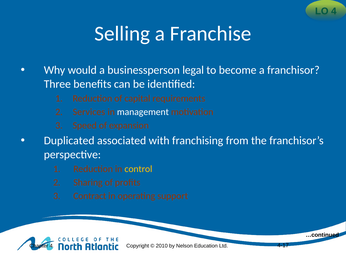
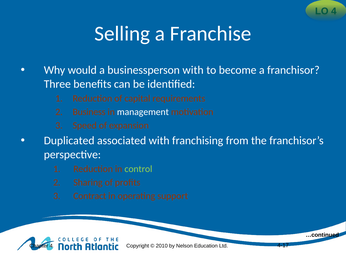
businessperson legal: legal -> with
Services: Services -> Business
control colour: yellow -> light green
